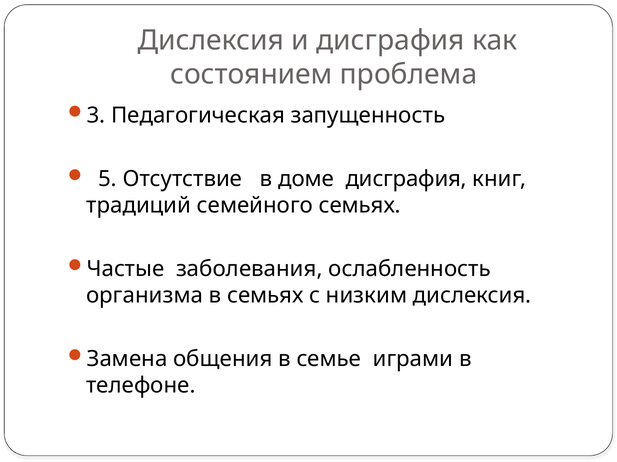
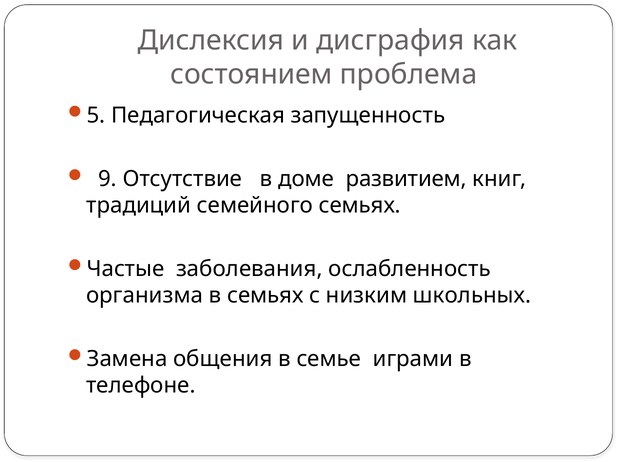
3: 3 -> 5
5: 5 -> 9
доме дисграфия: дисграфия -> развитием
низким дислексия: дислексия -> школьных
